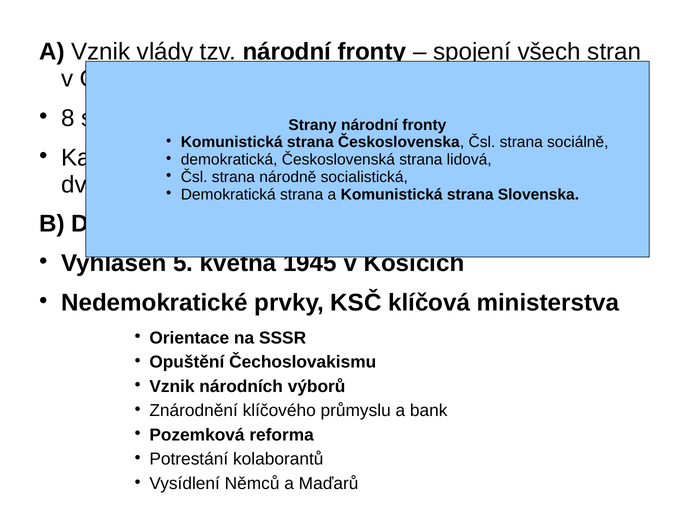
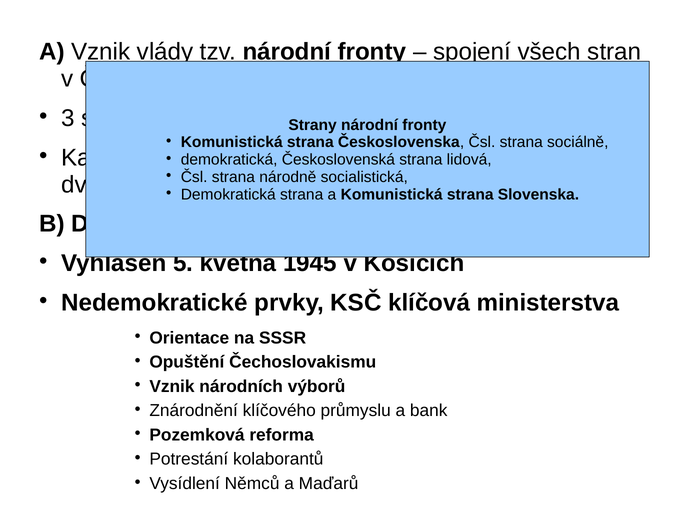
8: 8 -> 3
